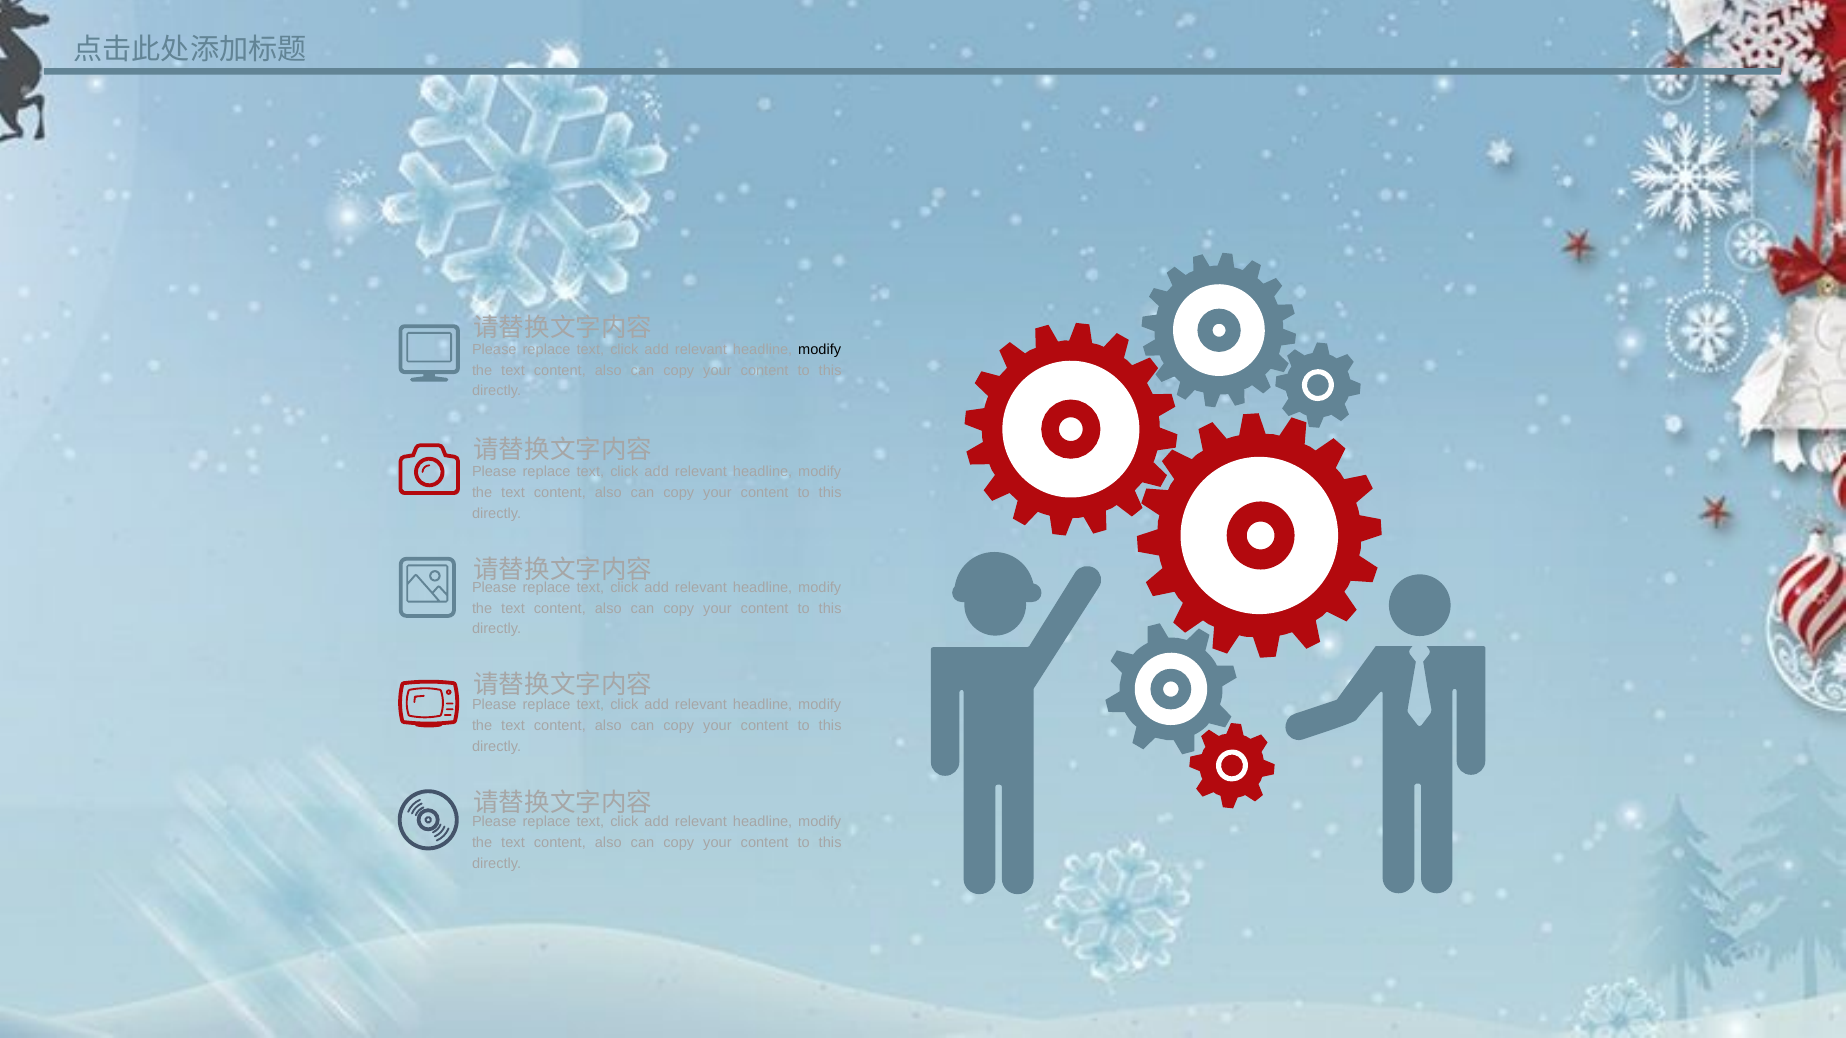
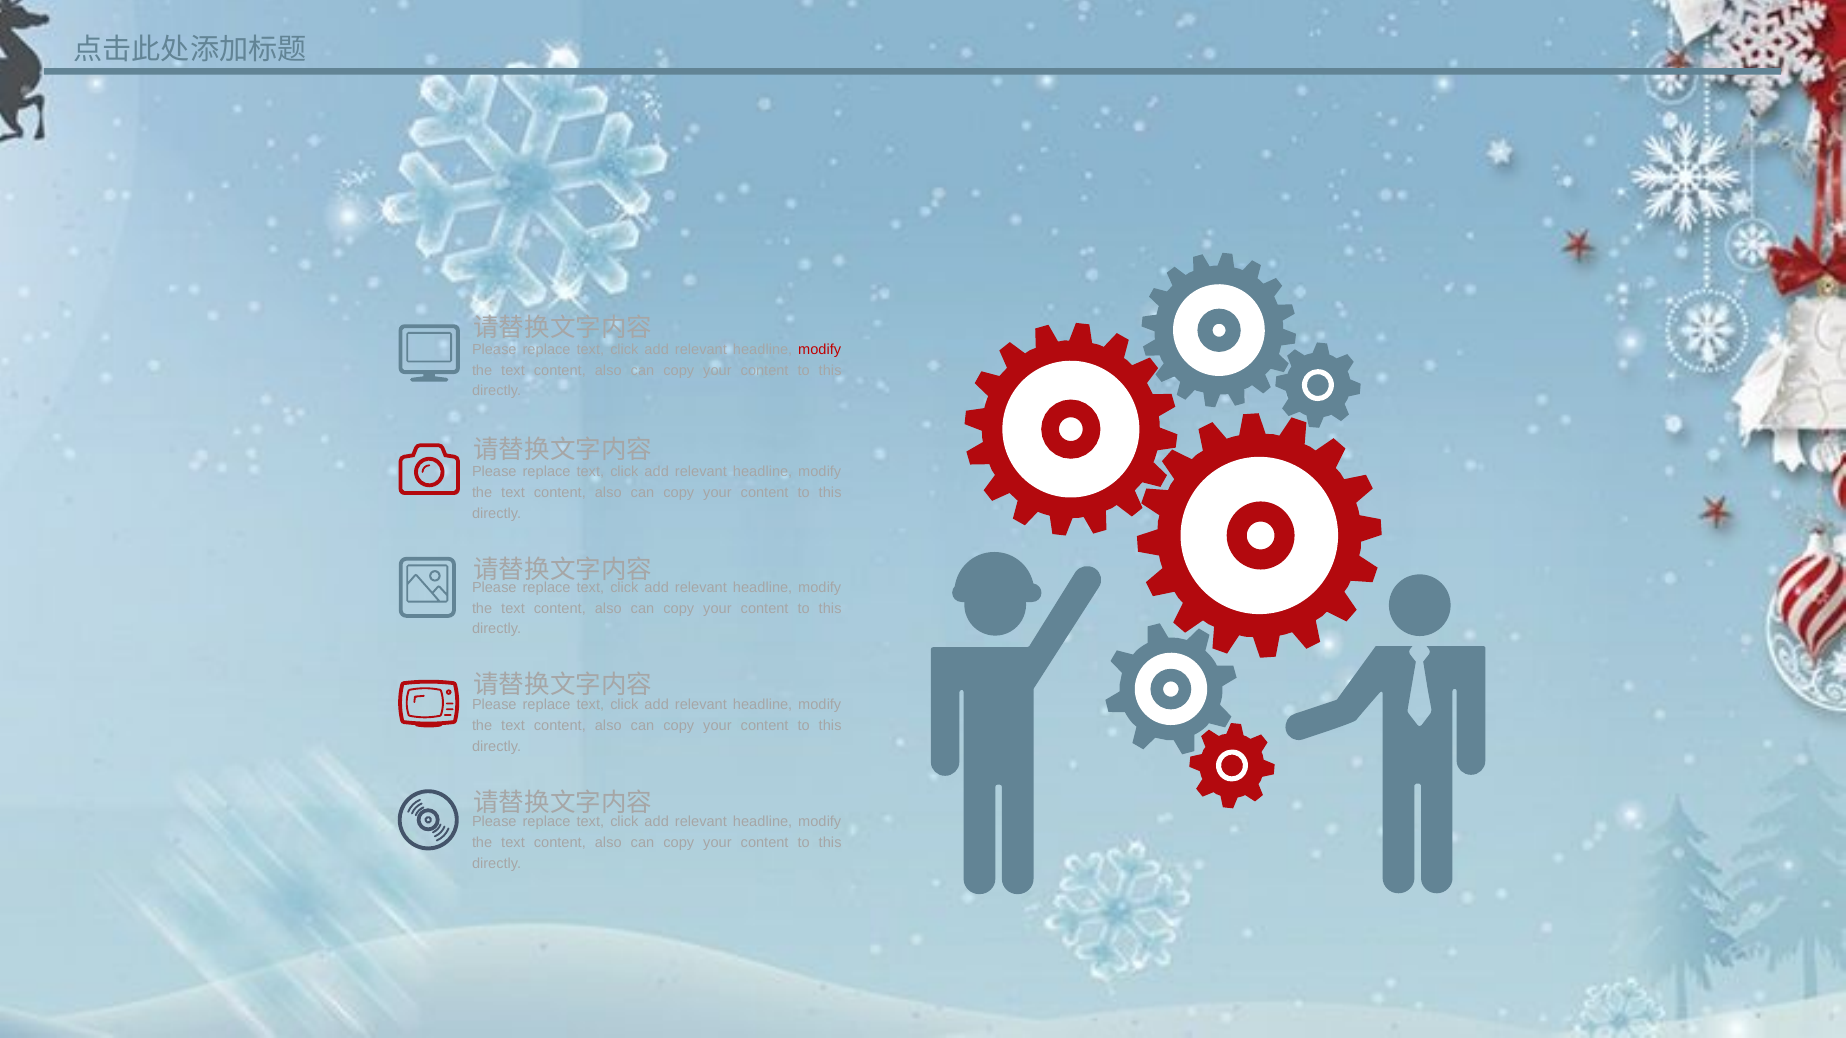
modify at (820, 349) colour: black -> red
